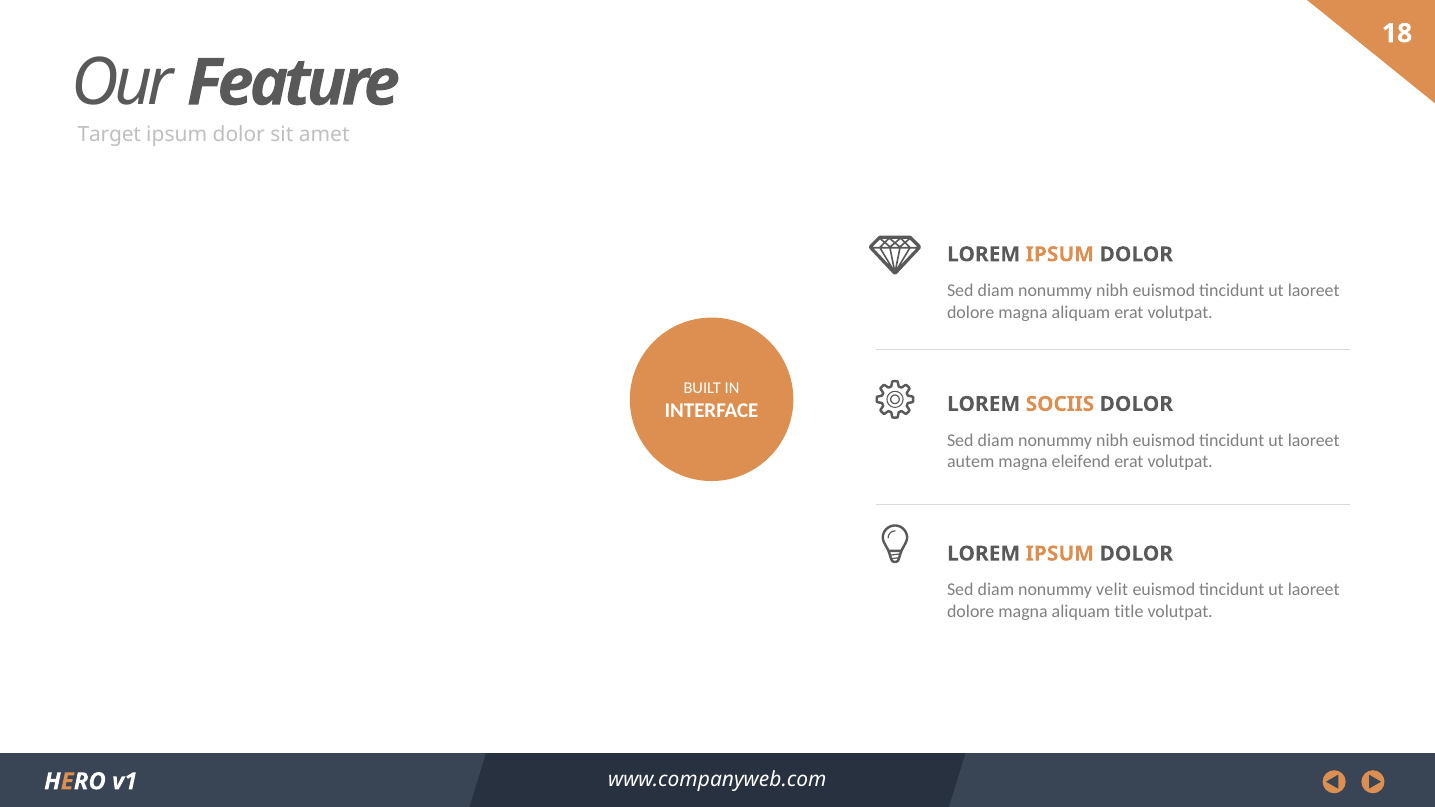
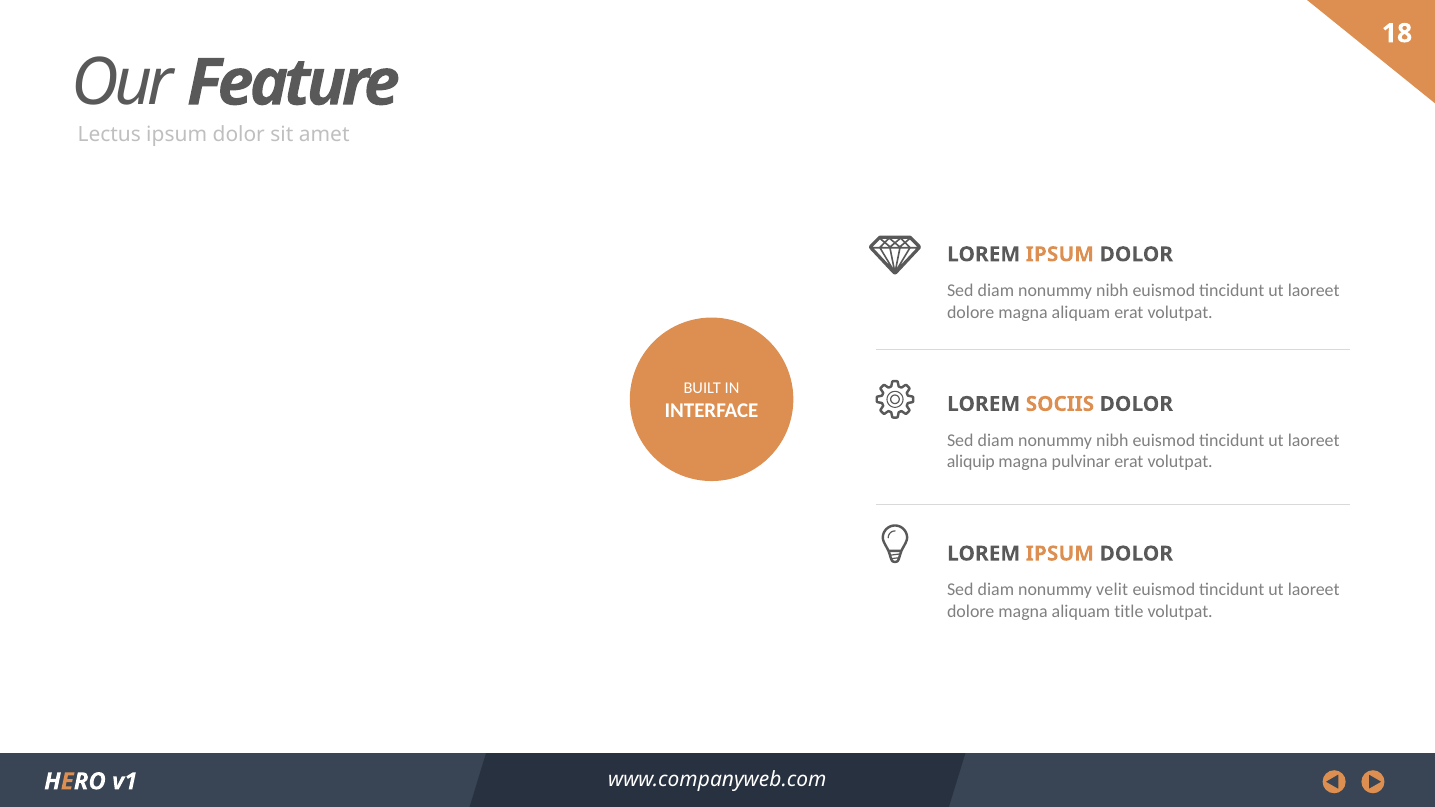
Target: Target -> Lectus
autem: autem -> aliquip
eleifend: eleifend -> pulvinar
